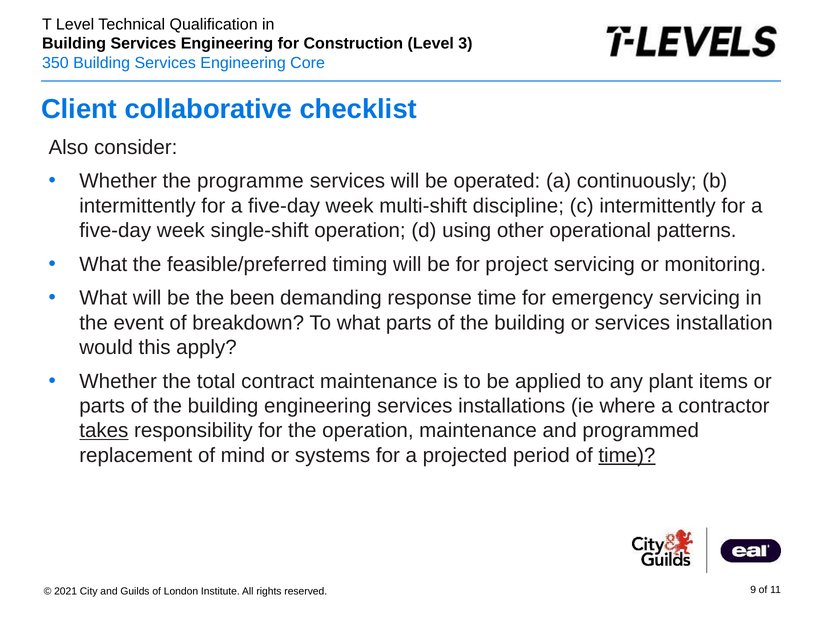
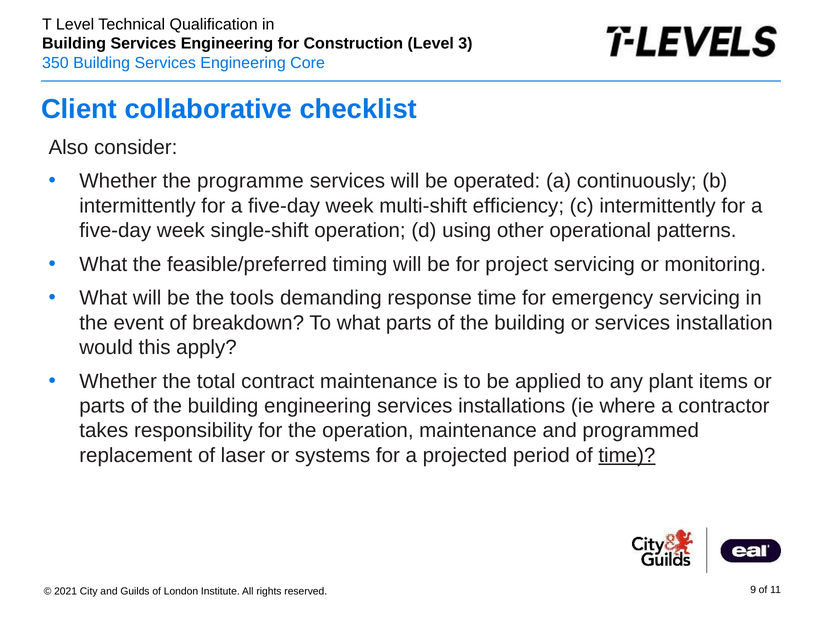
discipline: discipline -> efficiency
been: been -> tools
takes underline: present -> none
mind: mind -> laser
